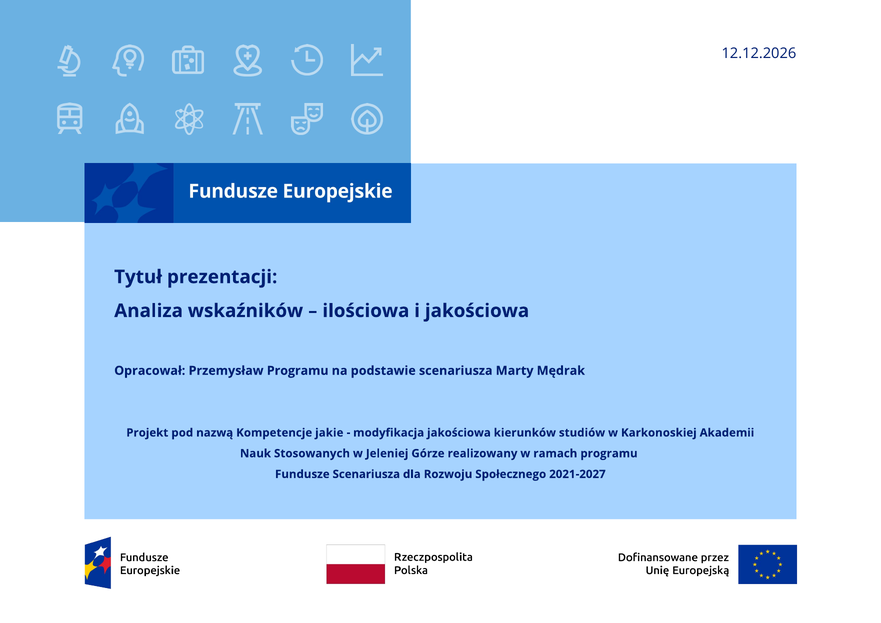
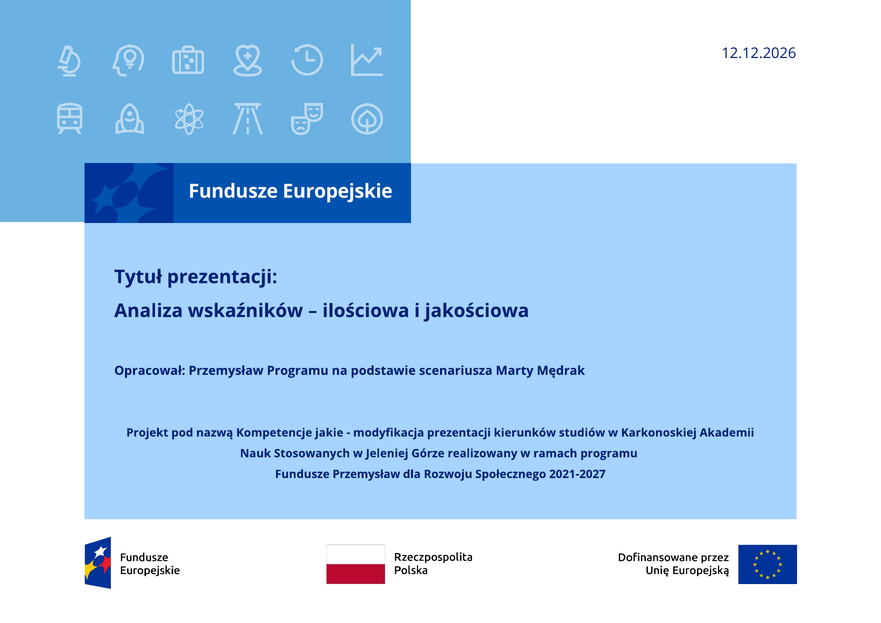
modyfikacja jakościowa: jakościowa -> prezentacji
Fundusze Scenariusza: Scenariusza -> Przemysław
